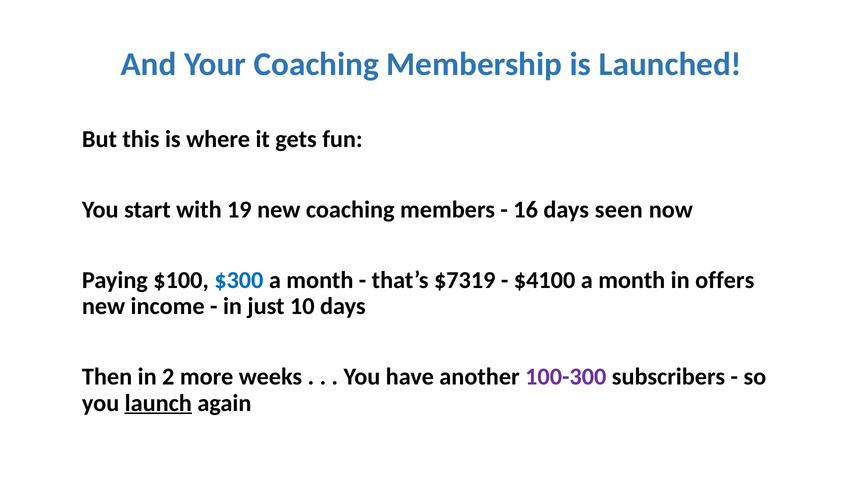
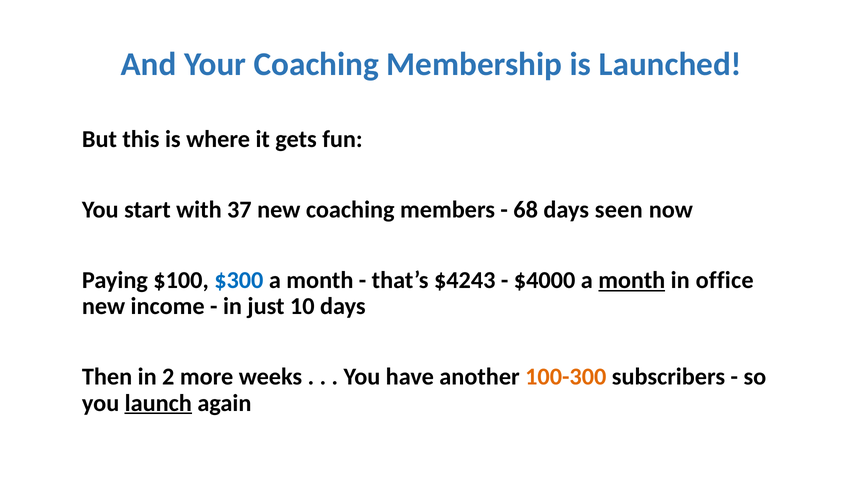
19: 19 -> 37
16: 16 -> 68
$7319: $7319 -> $4243
$4100: $4100 -> $4000
month at (632, 280) underline: none -> present
offers: offers -> office
100-300 colour: purple -> orange
